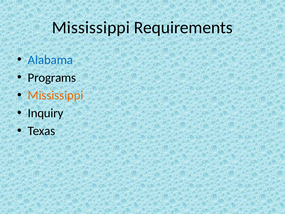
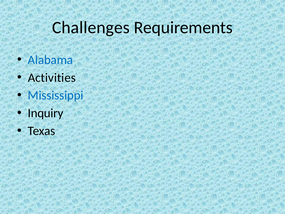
Mississippi at (91, 28): Mississippi -> Challenges
Programs: Programs -> Activities
Mississippi at (56, 95) colour: orange -> blue
